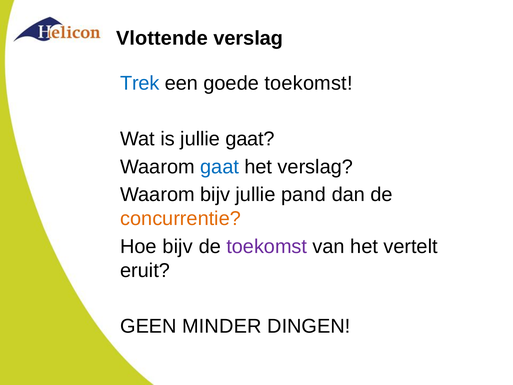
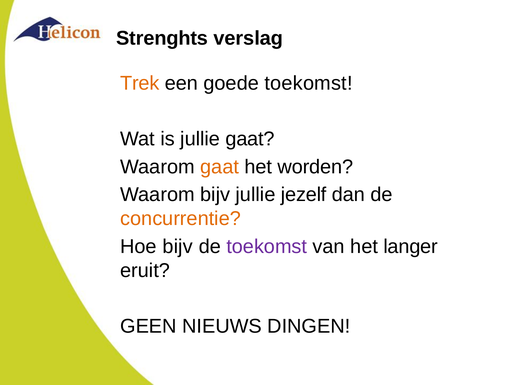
Vlottende: Vlottende -> Strenghts
Trek colour: blue -> orange
gaat at (220, 167) colour: blue -> orange
het verslag: verslag -> worden
pand: pand -> jezelf
vertelt: vertelt -> langer
MINDER: MINDER -> NIEUWS
